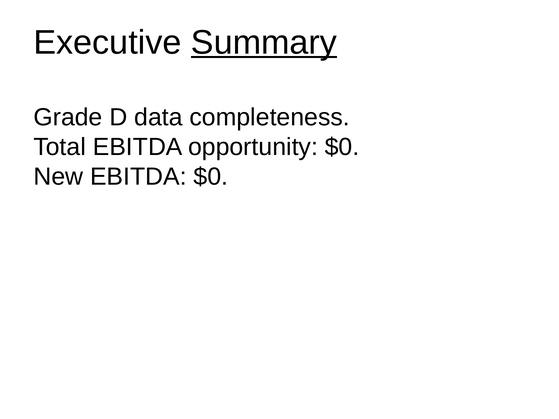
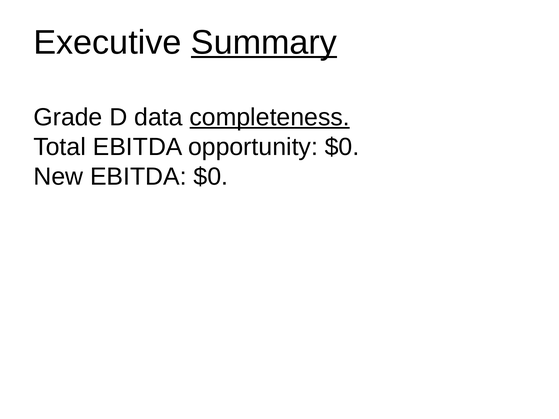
completeness underline: none -> present
